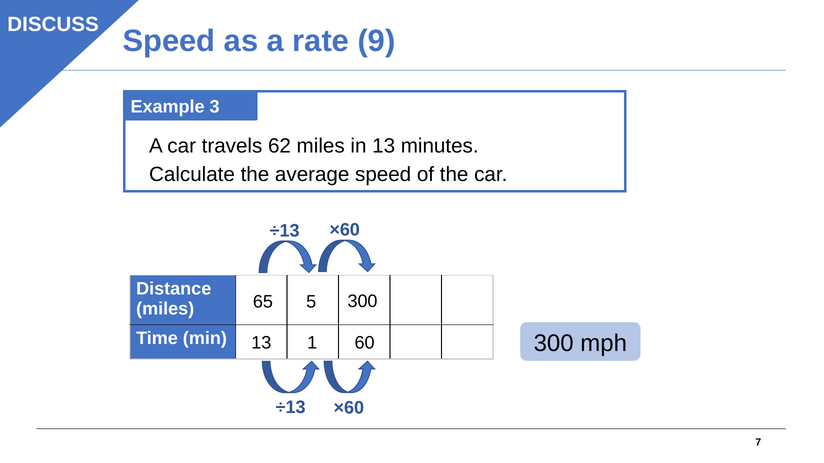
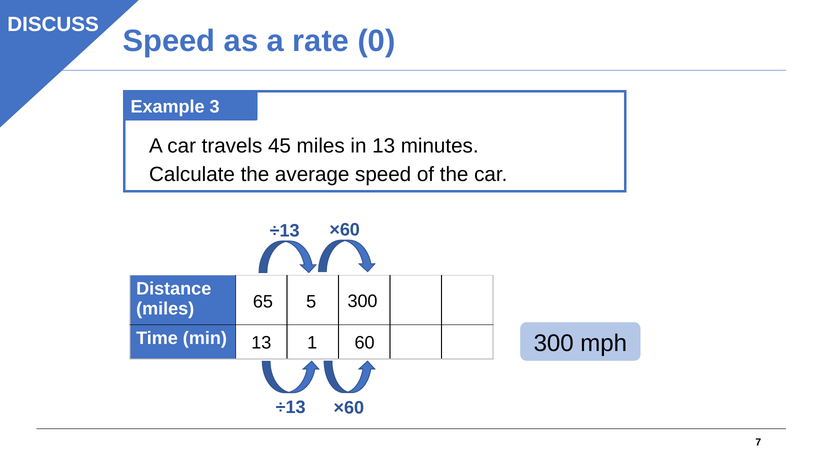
9: 9 -> 0
62: 62 -> 45
